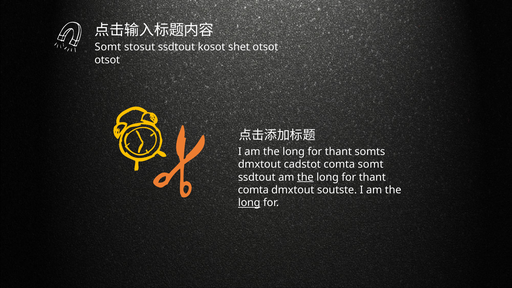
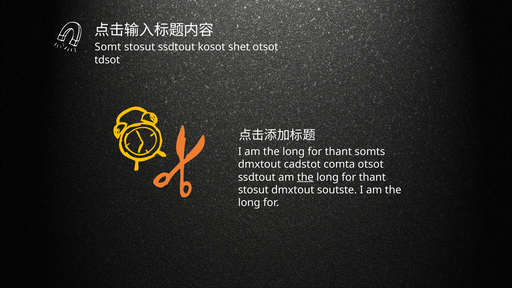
otsot at (107, 60): otsot -> tdsot
comta somt: somt -> otsot
comta at (253, 190): comta -> stosut
long at (249, 203) underline: present -> none
